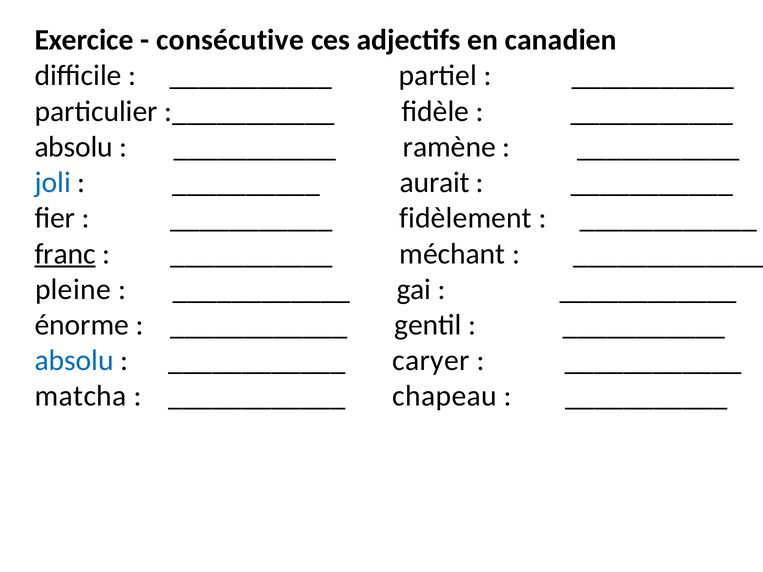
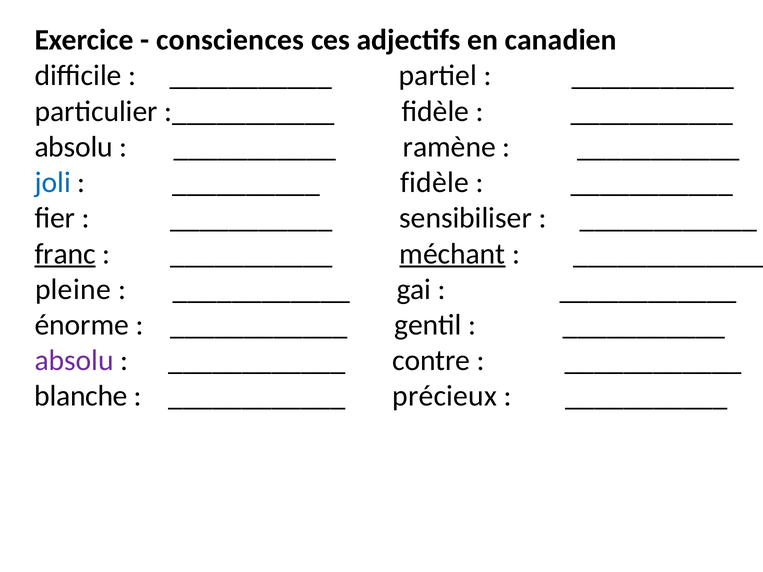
consécutive: consécutive -> consciences
aurait at (435, 183): aurait -> fidèle
fidèlement: fidèlement -> sensibiliser
méchant underline: none -> present
absolu at (74, 361) colour: blue -> purple
caryer: caryer -> contre
matcha: matcha -> blanche
chapeau: chapeau -> précieux
